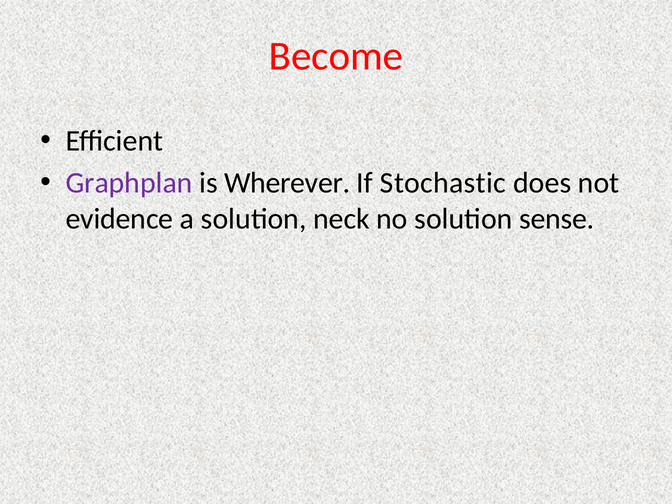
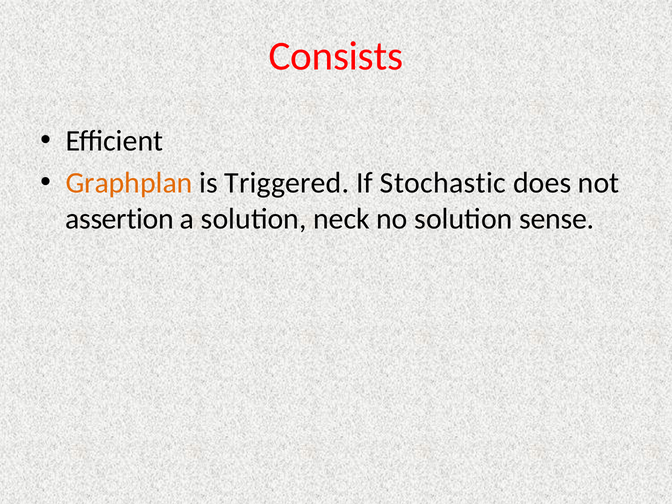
Become: Become -> Consists
Graphplan colour: purple -> orange
Wherever: Wherever -> Triggered
evidence: evidence -> assertion
